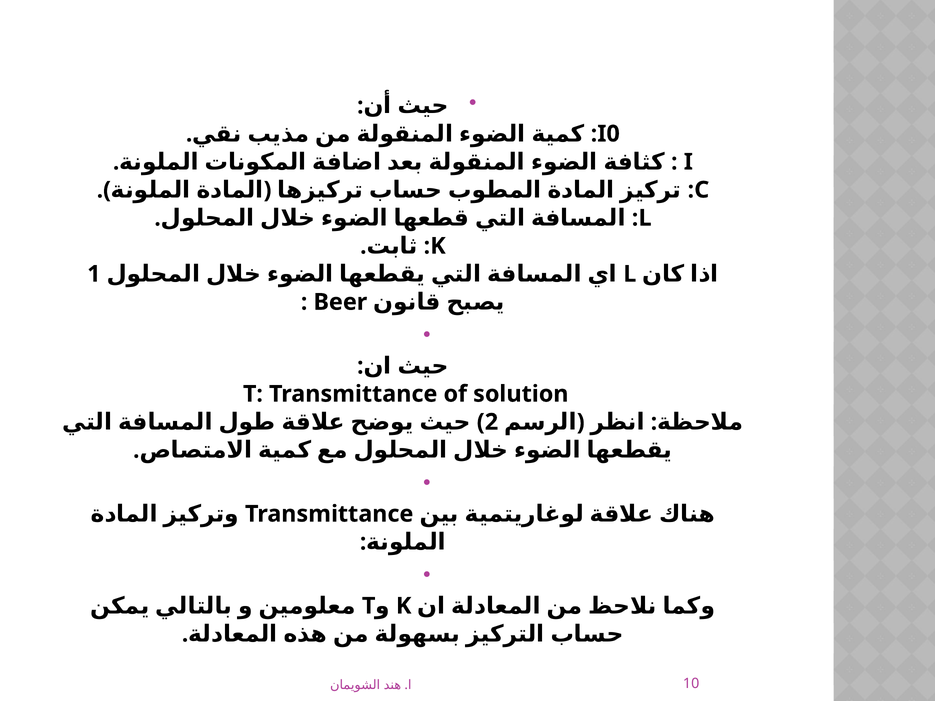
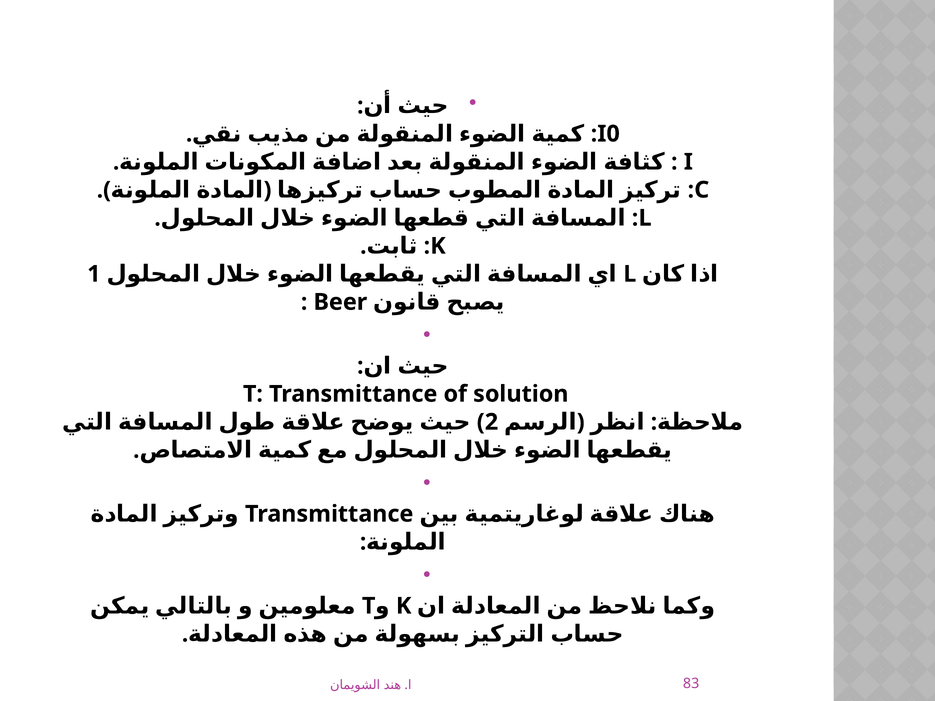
10: 10 -> 83
